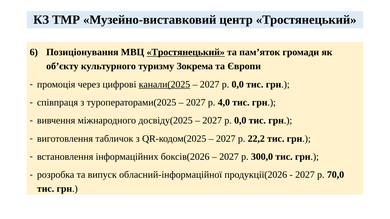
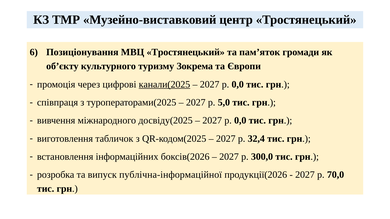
Тростянецький at (186, 52) underline: present -> none
4,0: 4,0 -> 5,0
22,2: 22,2 -> 32,4
обласний-інформаційної: обласний-інформаційної -> публічна-інформаційної
